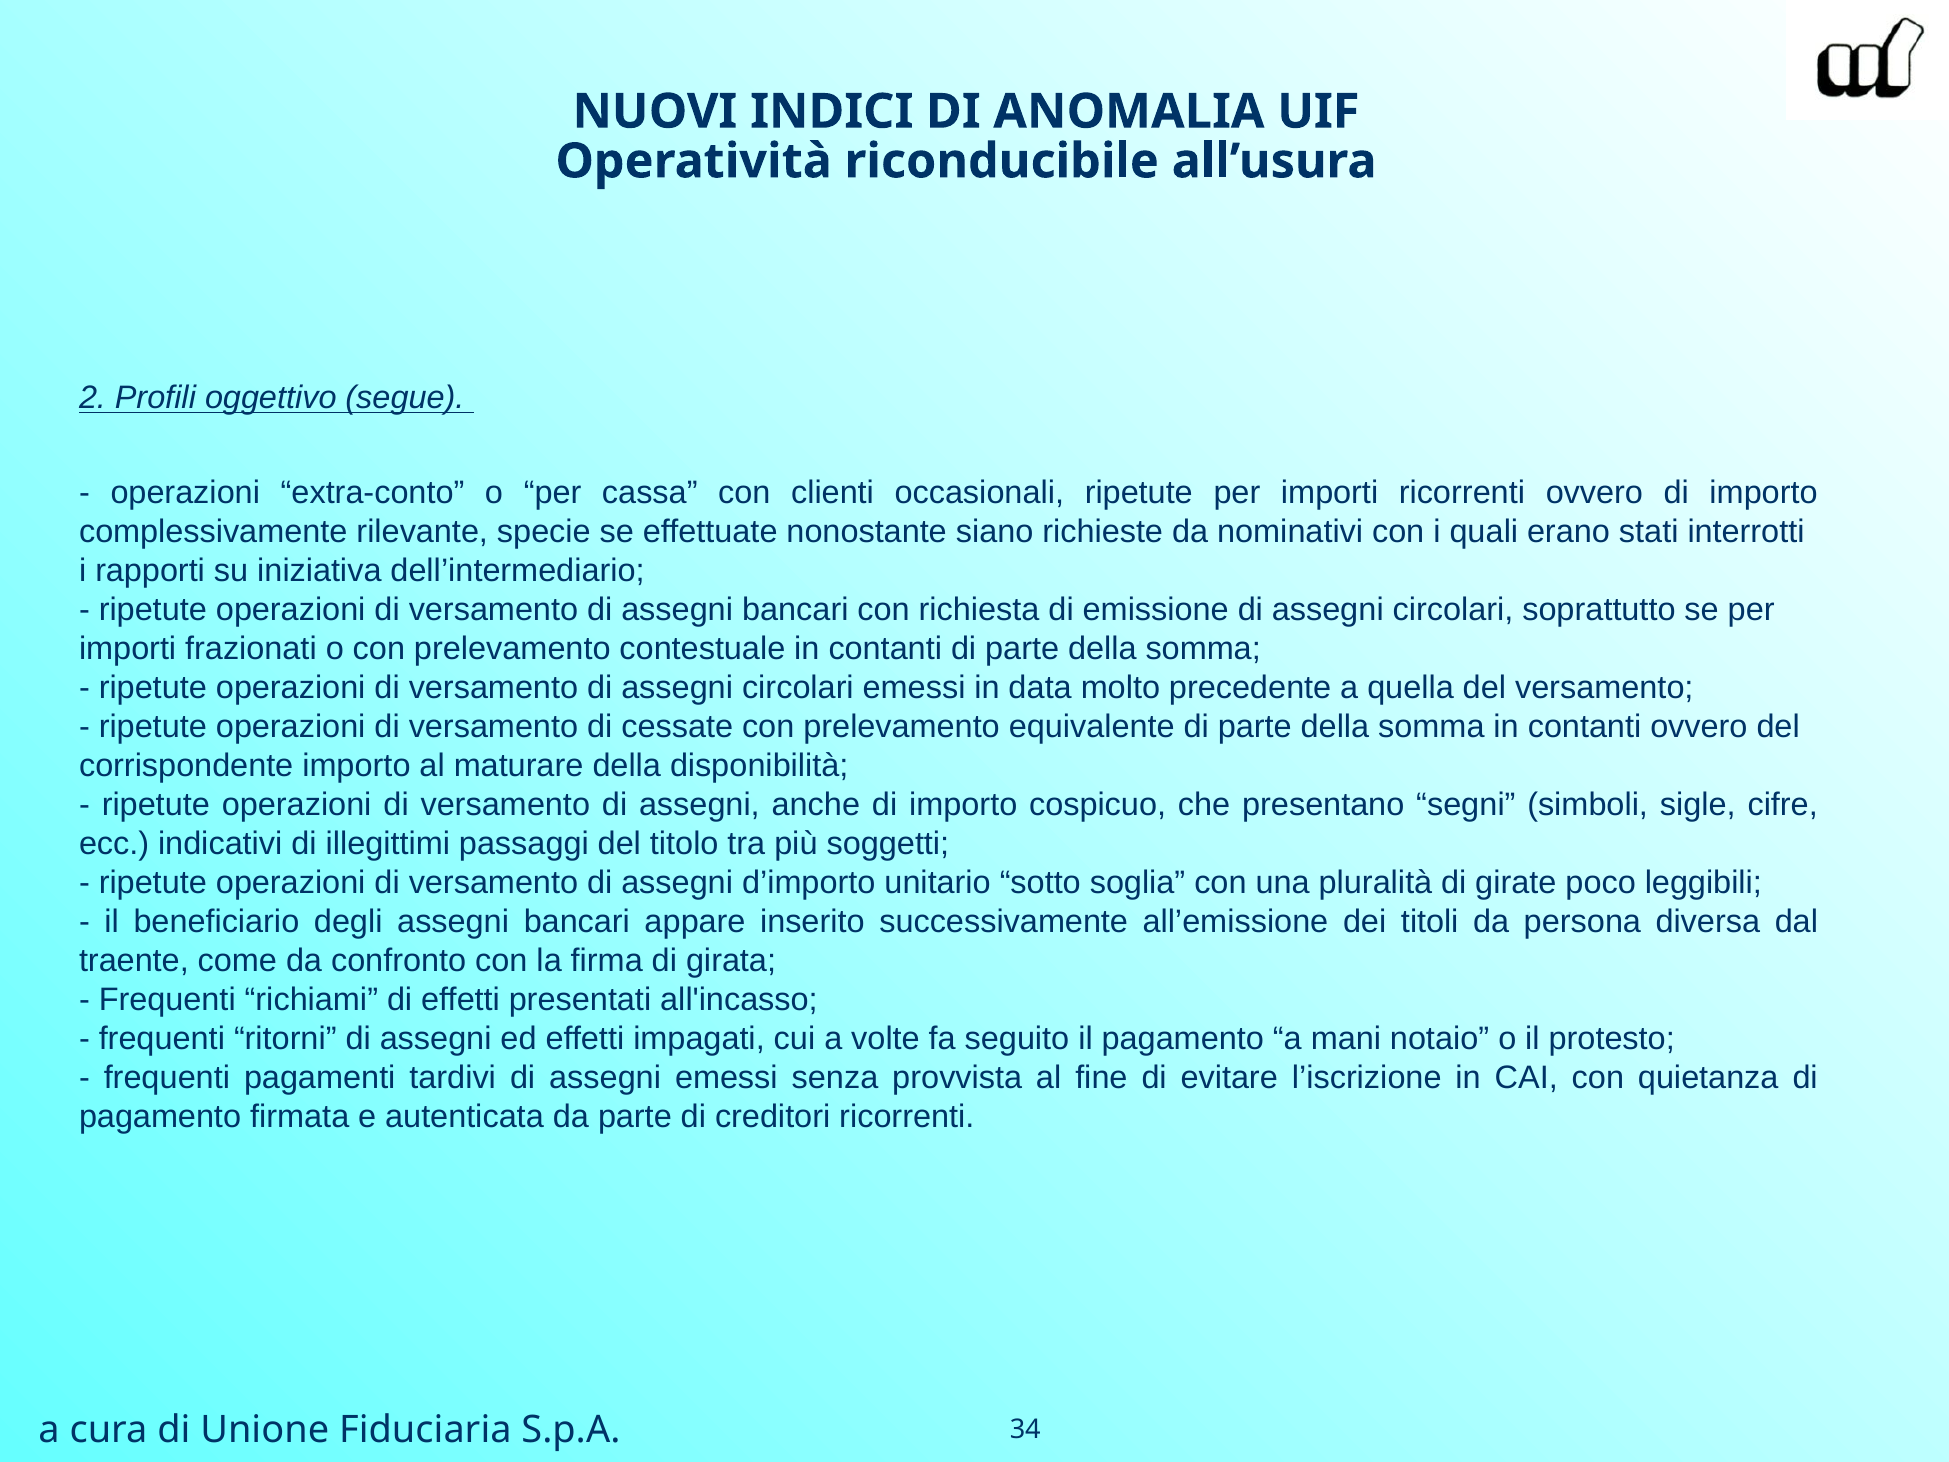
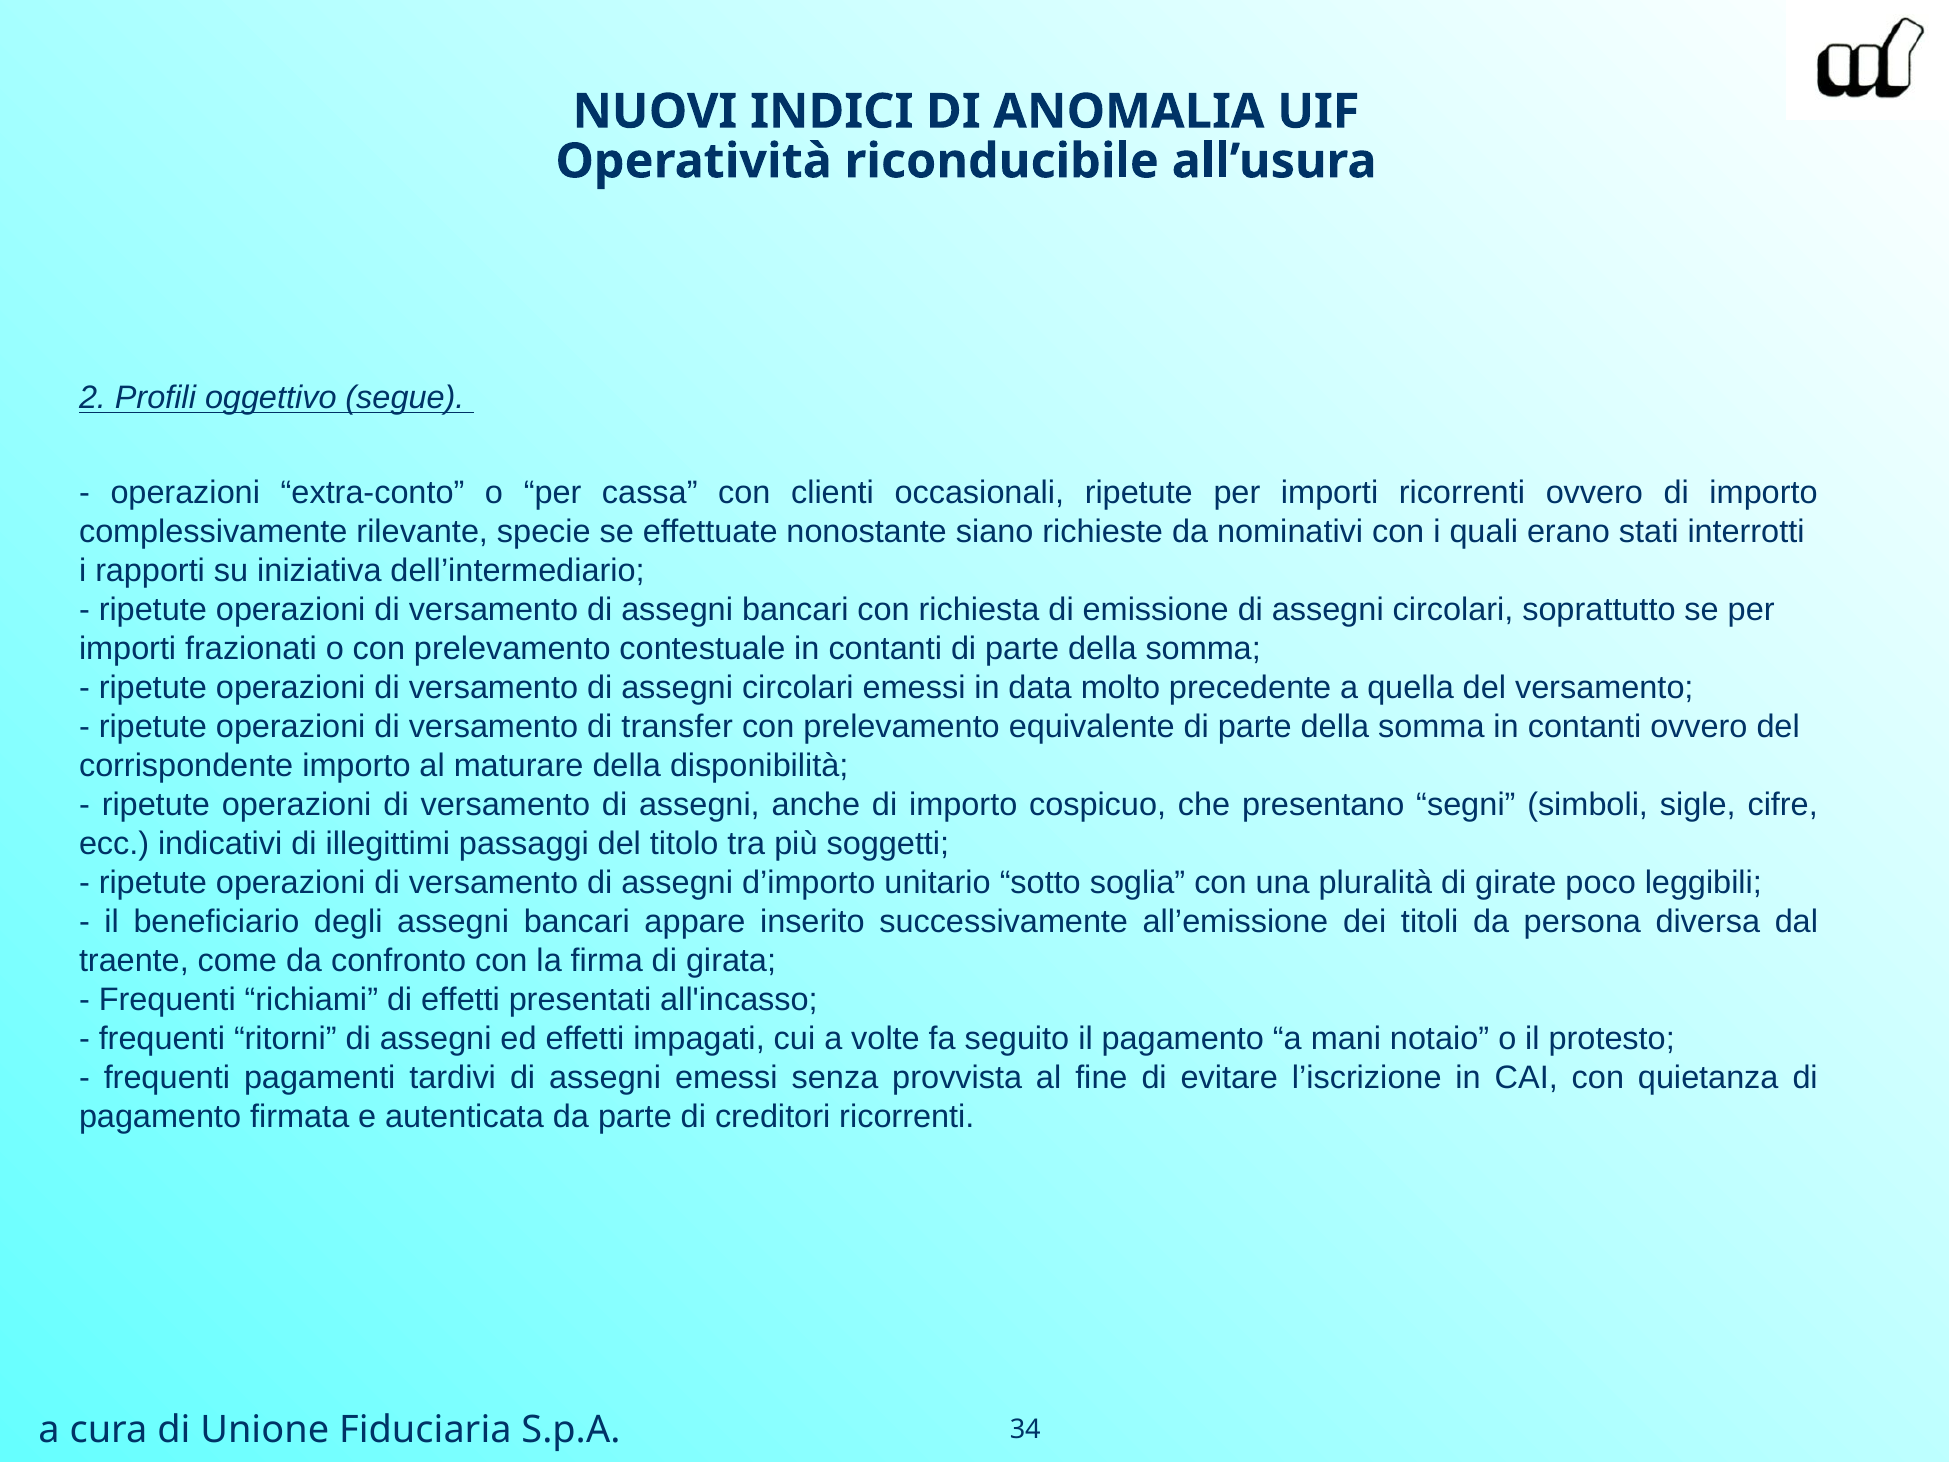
cessate: cessate -> transfer
